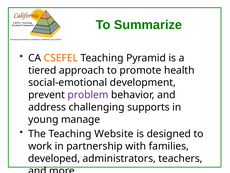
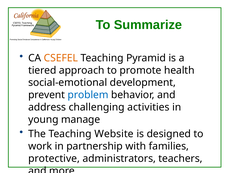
problem colour: purple -> blue
supports: supports -> activities
developed: developed -> protective
